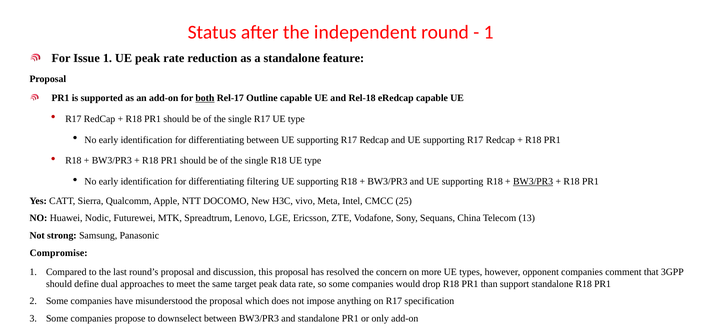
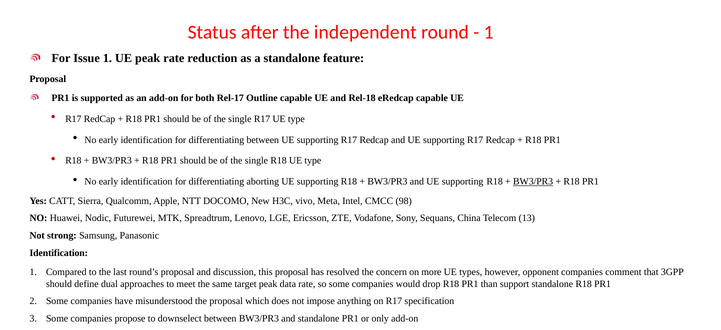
both underline: present -> none
filtering: filtering -> aborting
25: 25 -> 98
Compromise at (59, 253): Compromise -> Identification
